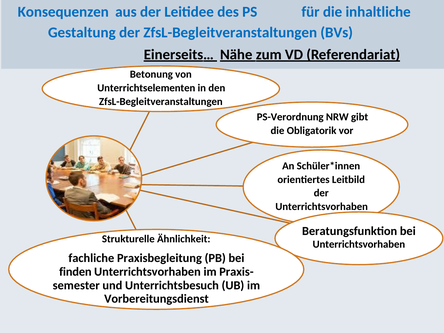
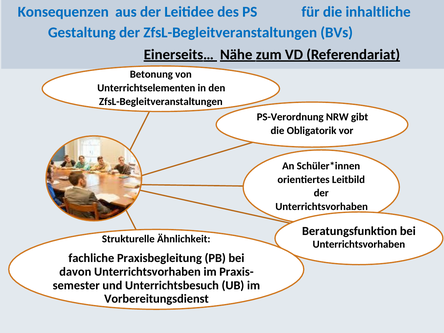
finden: finden -> davon
